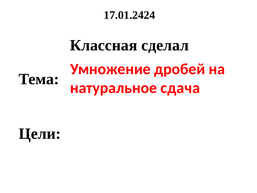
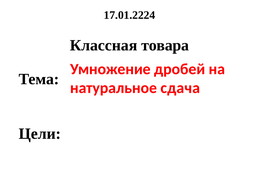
17.01.2424: 17.01.2424 -> 17.01.2224
сделал: сделал -> товара
